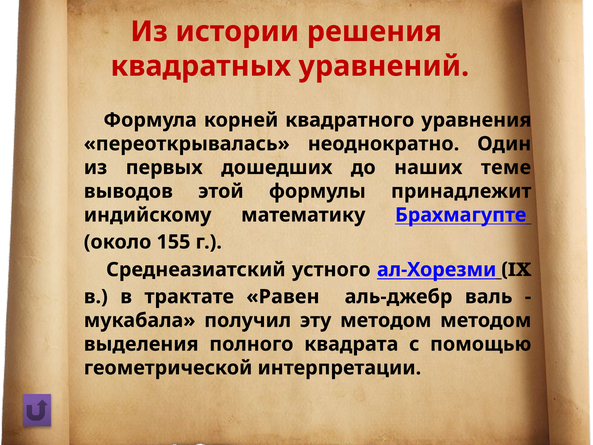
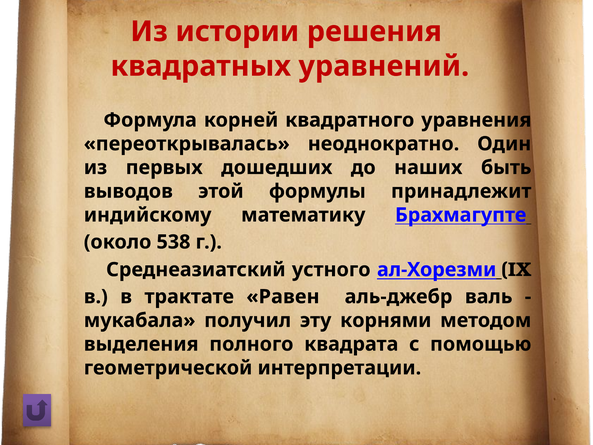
теме: теме -> быть
155: 155 -> 538
эту методом: методом -> корнями
